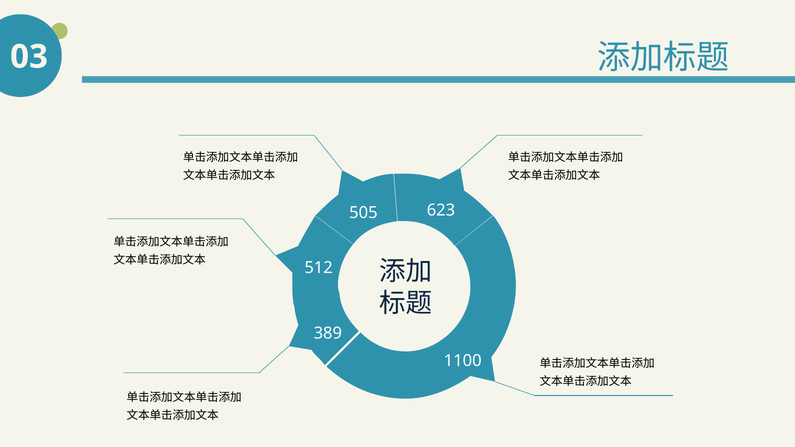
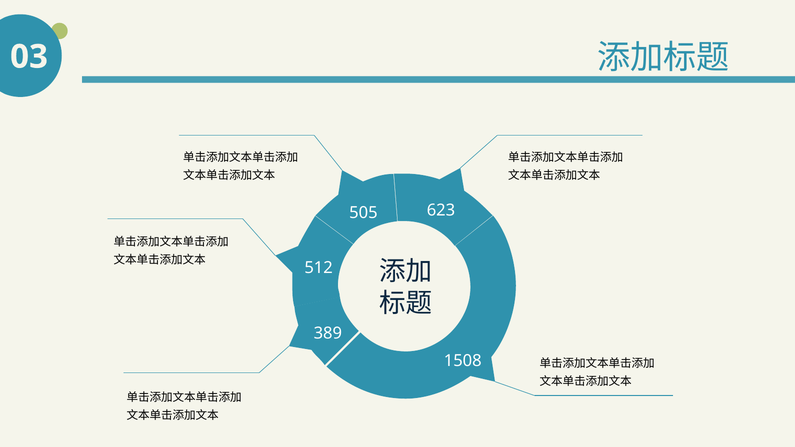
1100: 1100 -> 1508
